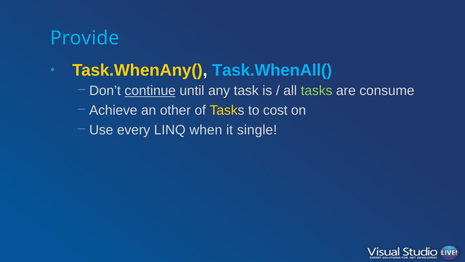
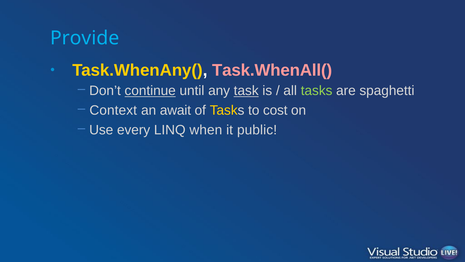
Task.WhenAll( colour: light blue -> pink
task underline: none -> present
consume: consume -> spaghetti
Achieve: Achieve -> Context
other: other -> await
single: single -> public
